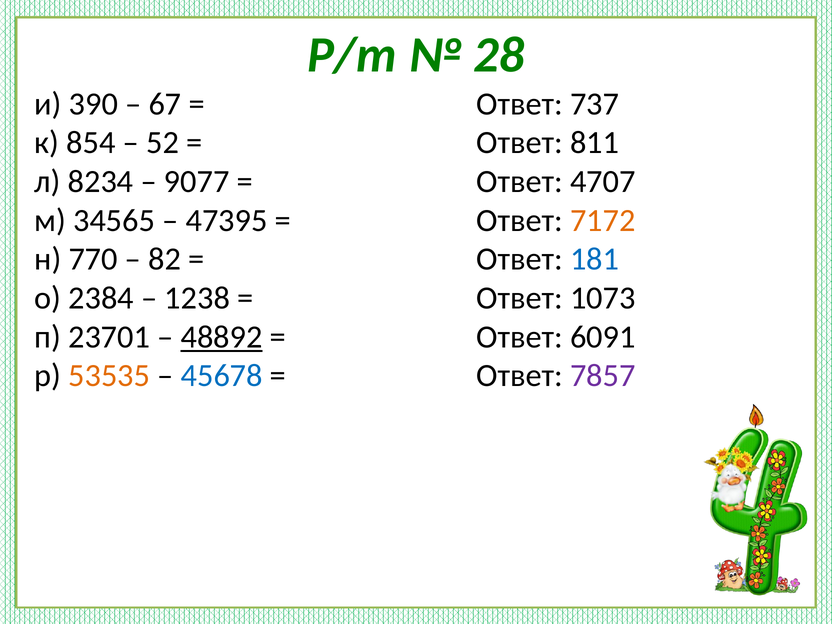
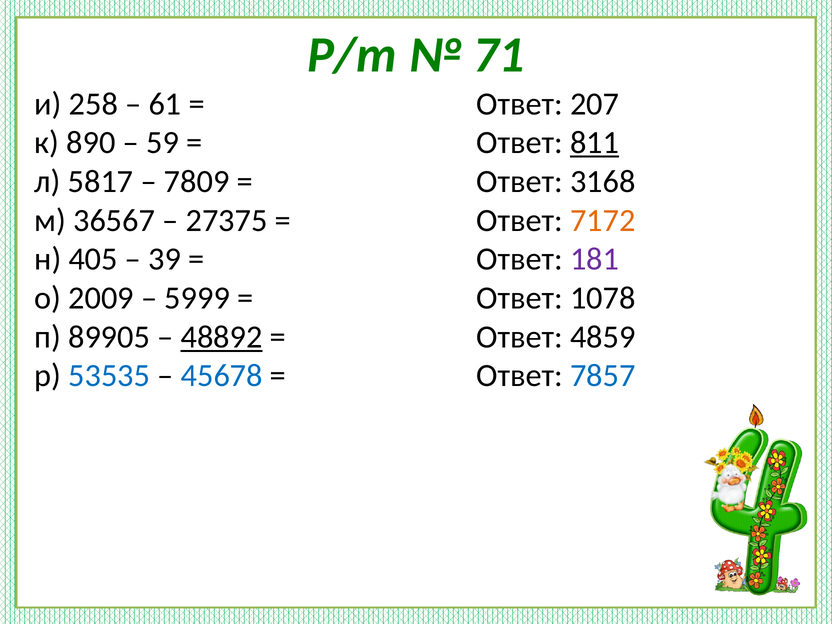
28: 28 -> 71
390: 390 -> 258
67: 67 -> 61
737: 737 -> 207
854: 854 -> 890
52: 52 -> 59
811 underline: none -> present
8234: 8234 -> 5817
9077: 9077 -> 7809
4707: 4707 -> 3168
34565: 34565 -> 36567
47395: 47395 -> 27375
770: 770 -> 405
82: 82 -> 39
181 colour: blue -> purple
2384: 2384 -> 2009
1238: 1238 -> 5999
1073: 1073 -> 1078
23701: 23701 -> 89905
6091: 6091 -> 4859
53535 colour: orange -> blue
7857 colour: purple -> blue
